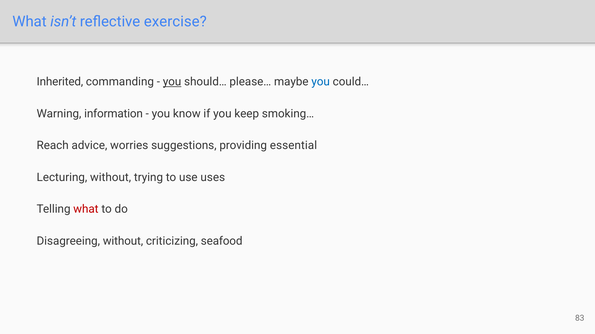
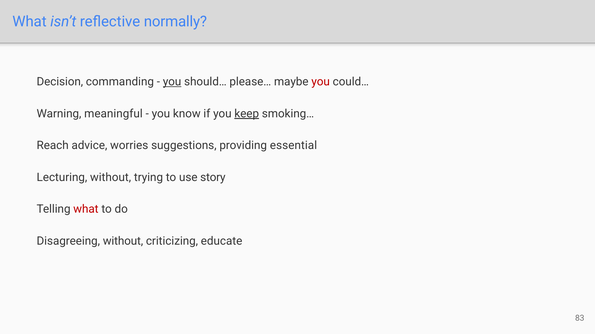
exercise: exercise -> normally
Inherited: Inherited -> Decision
you at (321, 82) colour: blue -> red
information: information -> meaningful
keep underline: none -> present
uses: uses -> story
seafood: seafood -> educate
